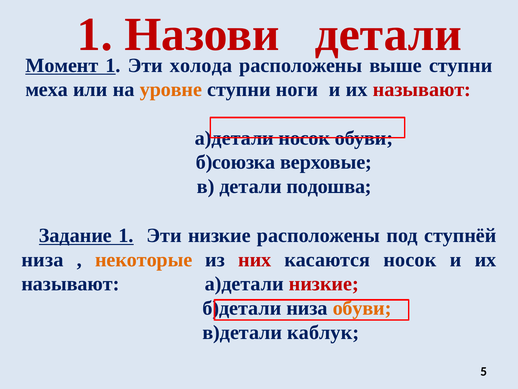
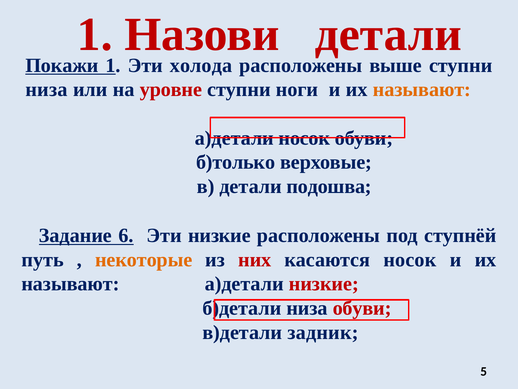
Момент: Момент -> Покажи
меха at (47, 89): меха -> низа
уровне colour: orange -> red
называют at (422, 89) colour: red -> orange
б)союзка: б)союзка -> б)только
Задание 1: 1 -> 6
низа at (42, 259): низа -> путь
обуви at (362, 308) colour: orange -> red
каблук: каблук -> задник
